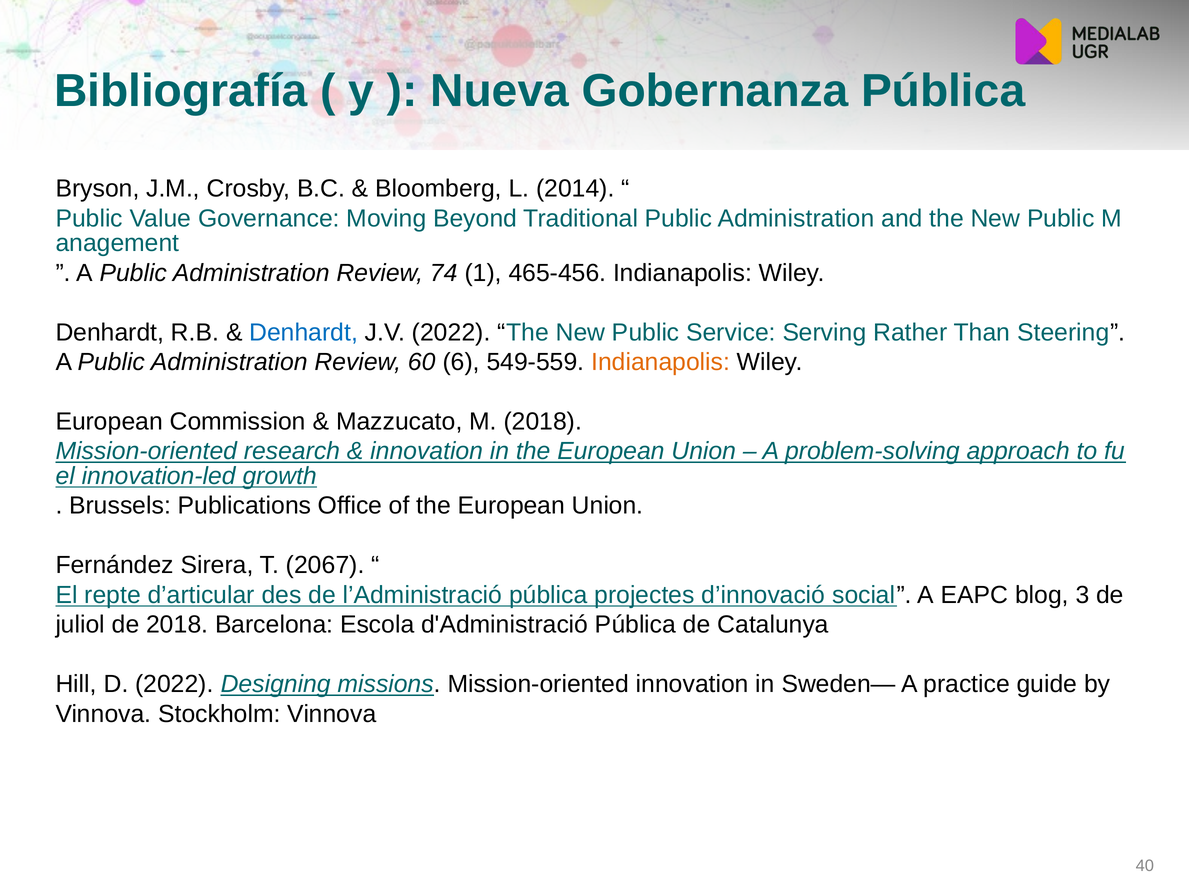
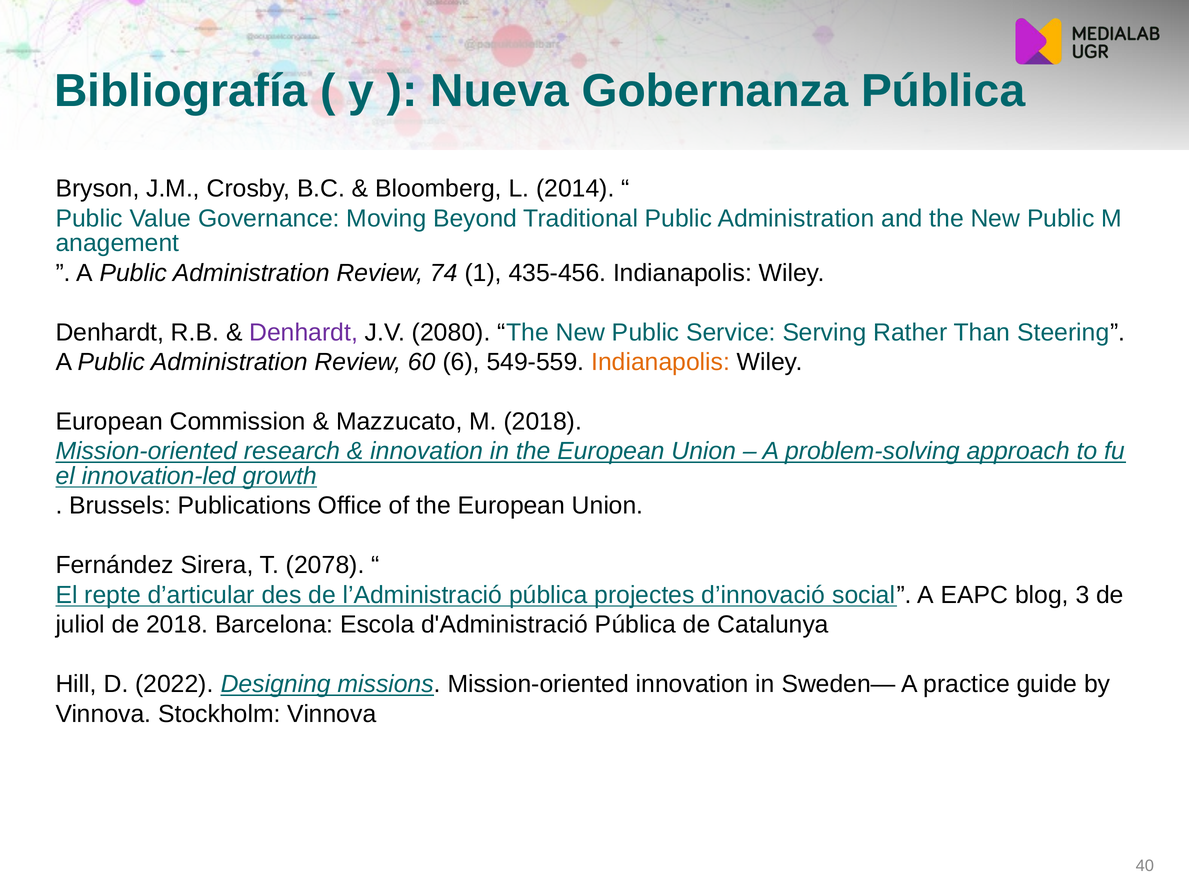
465-456: 465-456 -> 435-456
Denhardt at (304, 332) colour: blue -> purple
J.V 2022: 2022 -> 2080
2067: 2067 -> 2078
